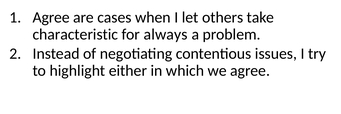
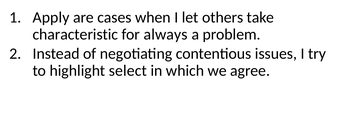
Agree at (51, 17): Agree -> Apply
either: either -> select
